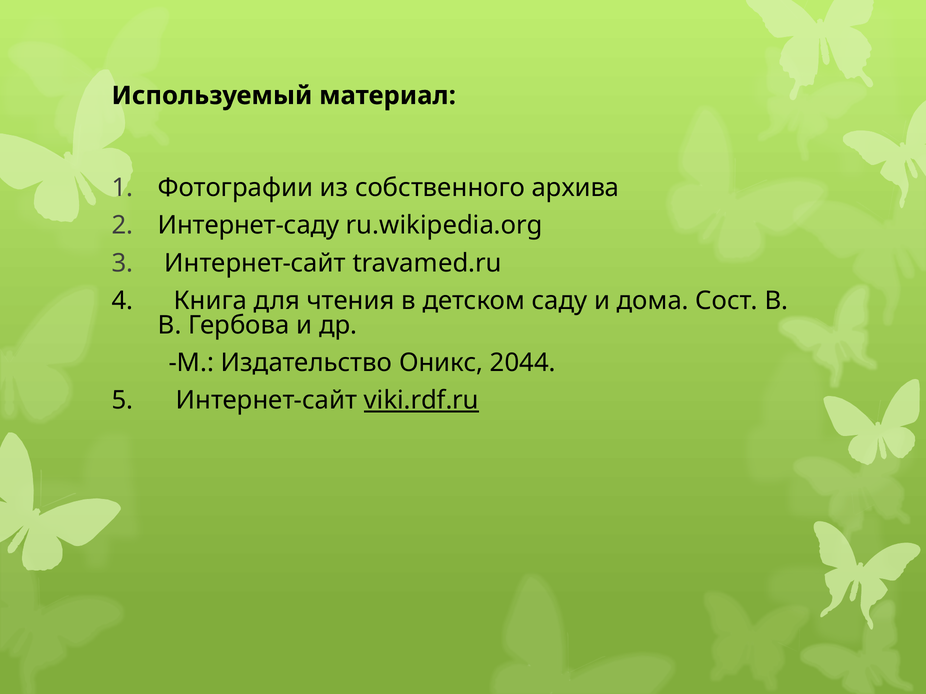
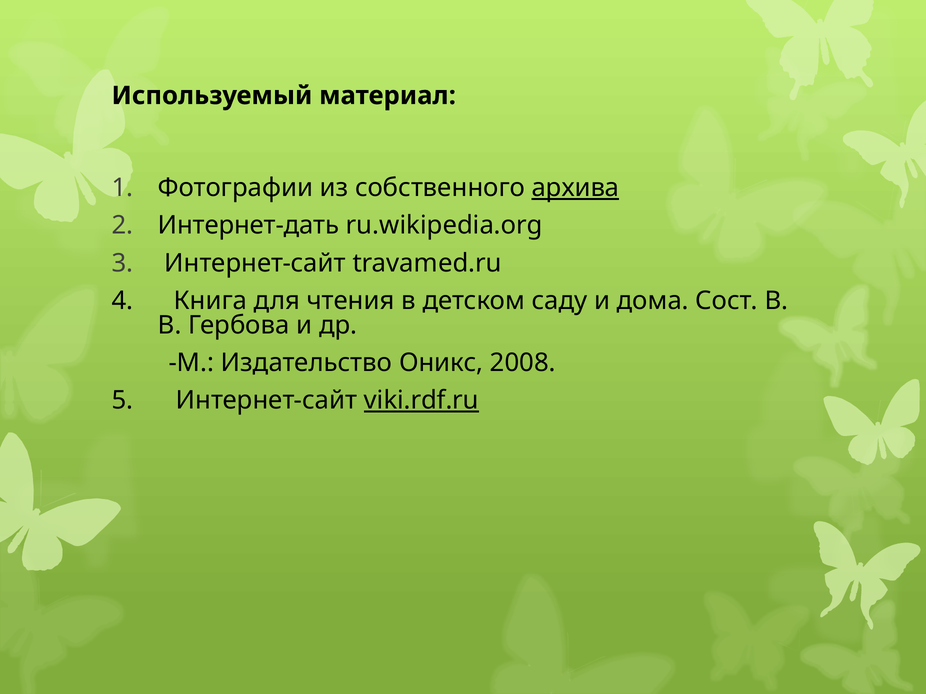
архива underline: none -> present
Интернет-саду: Интернет-саду -> Интернет-дать
2044: 2044 -> 2008
